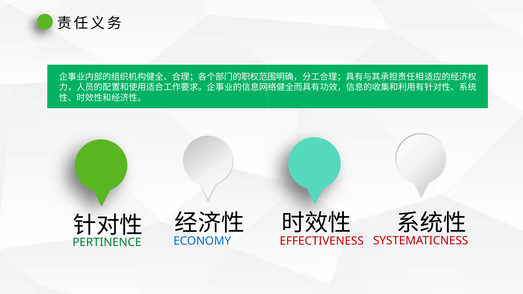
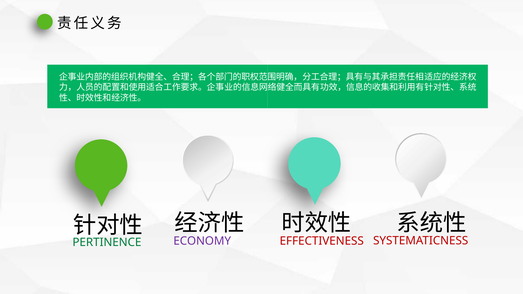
ECONOMY colour: blue -> purple
